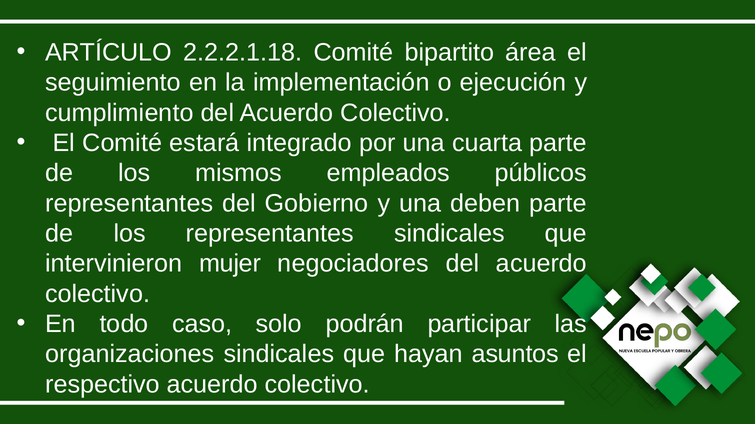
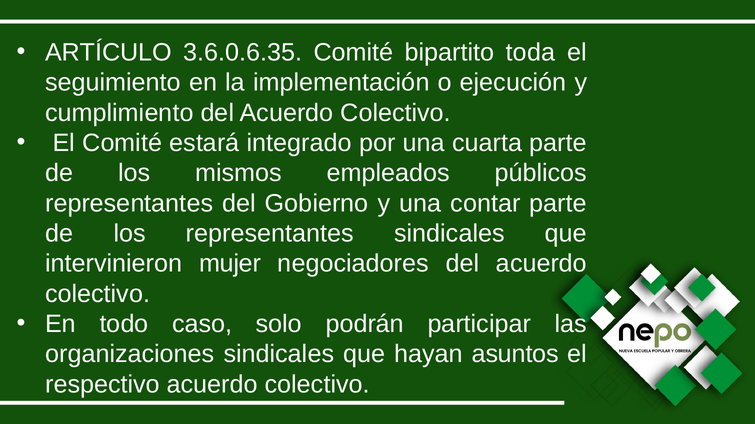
2.2.2.1.18: 2.2.2.1.18 -> 3.6.0.6.35
área: área -> toda
deben: deben -> contar
